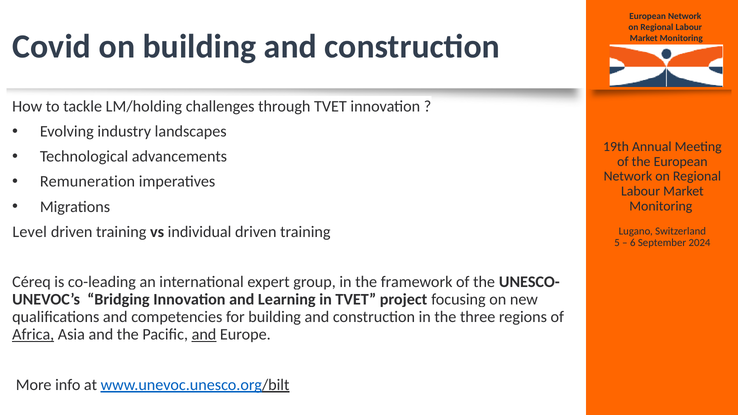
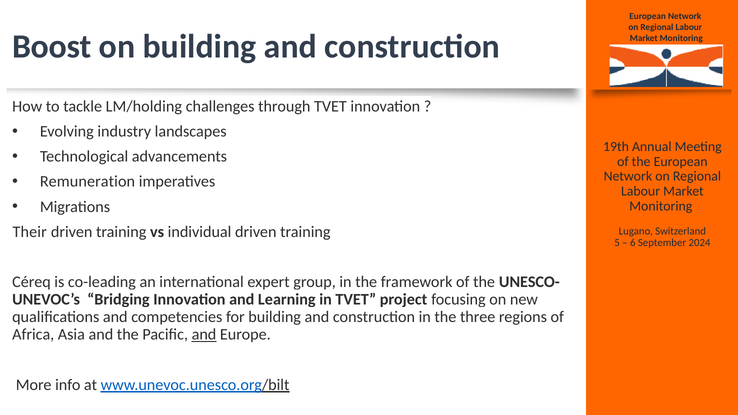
Covid: Covid -> Boost
Level: Level -> Their
Africa underline: present -> none
